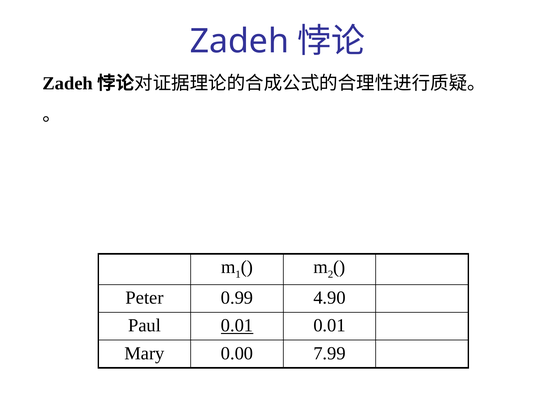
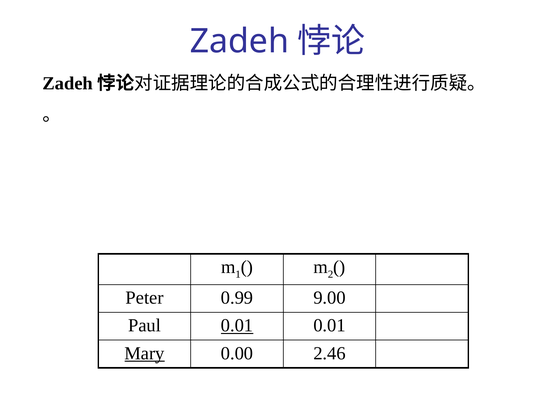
4.90: 4.90 -> 9.00
Mary underline: none -> present
7.99: 7.99 -> 2.46
